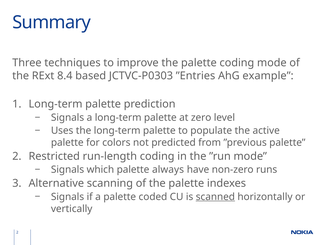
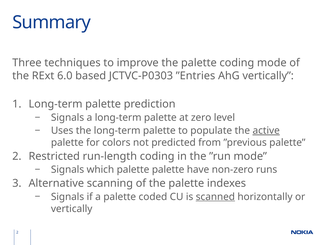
8.4: 8.4 -> 6.0
AhG example: example -> vertically
active underline: none -> present
palette always: always -> palette
